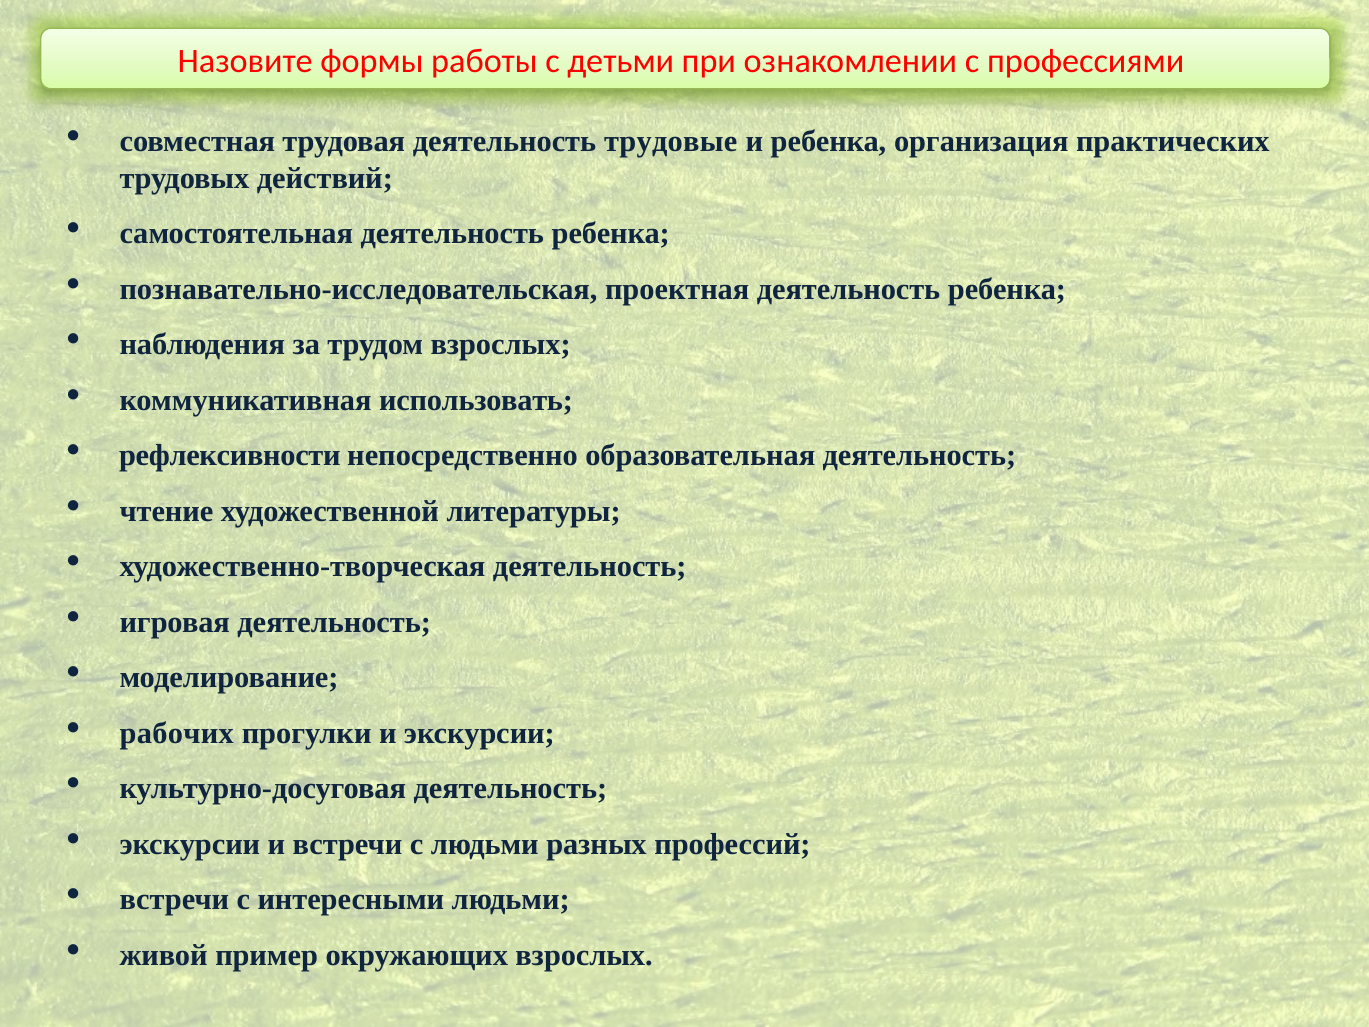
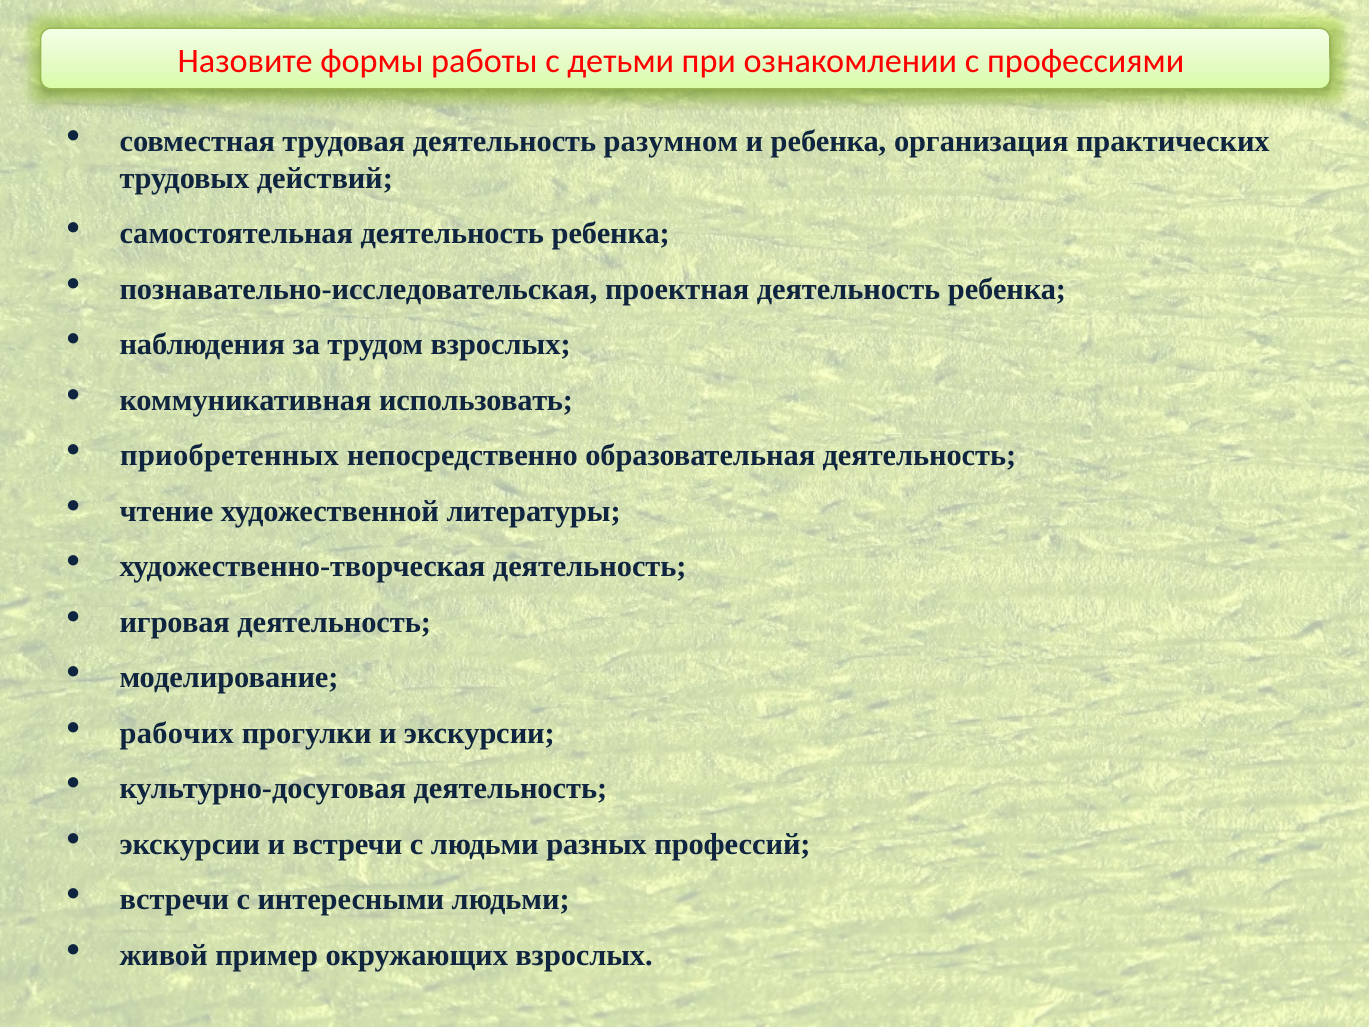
трудовые: трудовые -> разумном
рефлексивности: рефлексивности -> приобретенных
